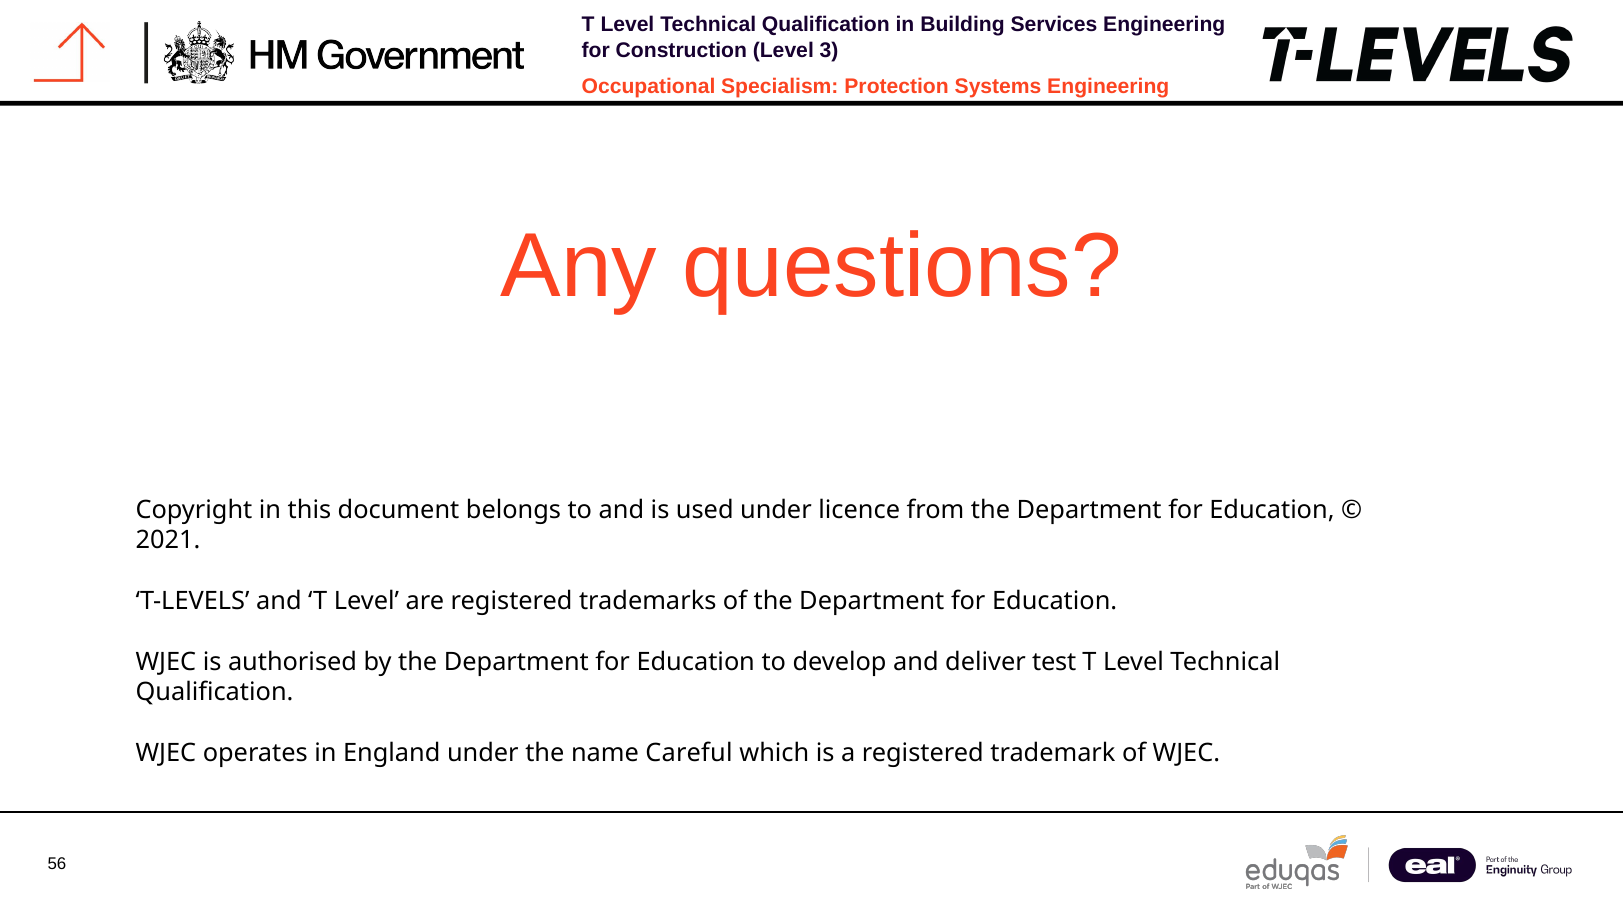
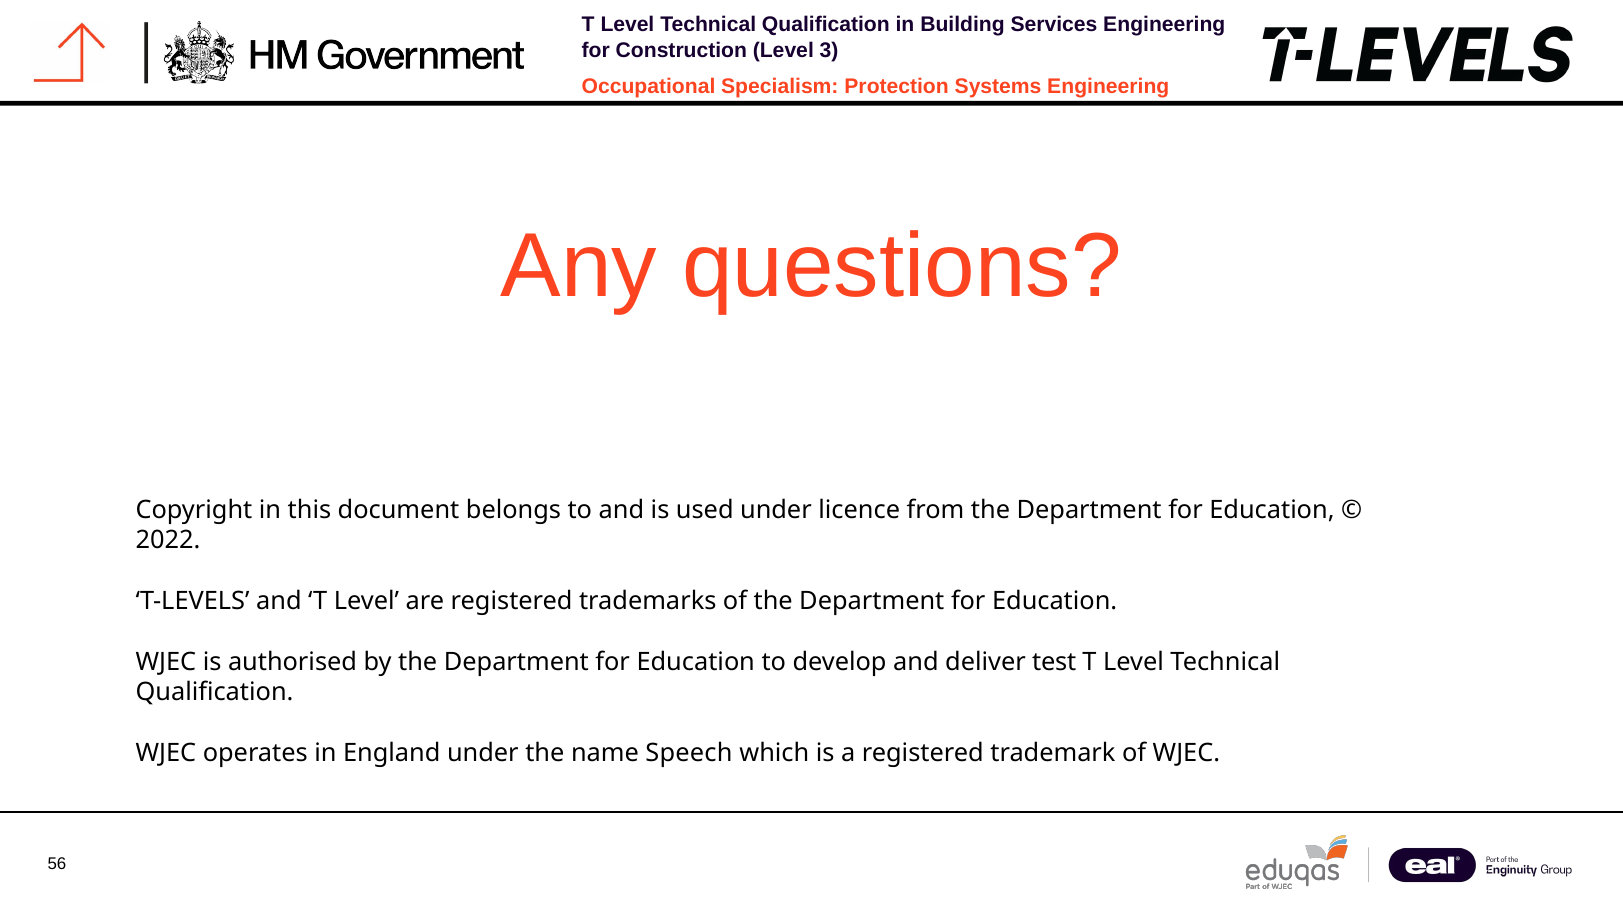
2021: 2021 -> 2022
Careful: Careful -> Speech
